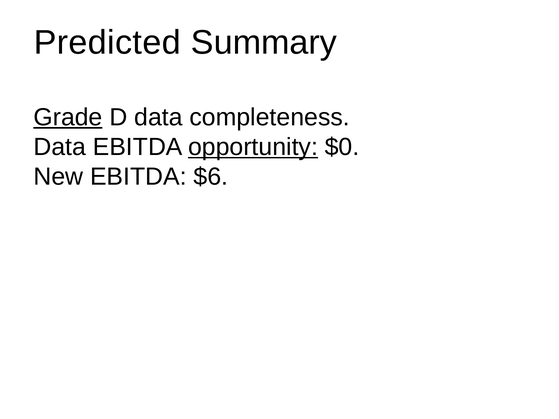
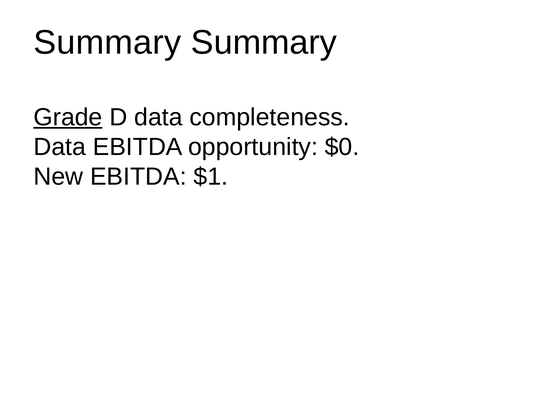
Predicted at (107, 42): Predicted -> Summary
opportunity underline: present -> none
$6: $6 -> $1
